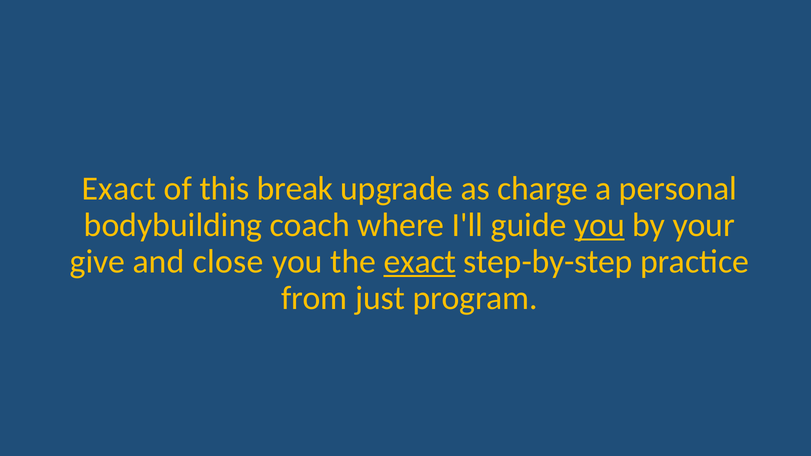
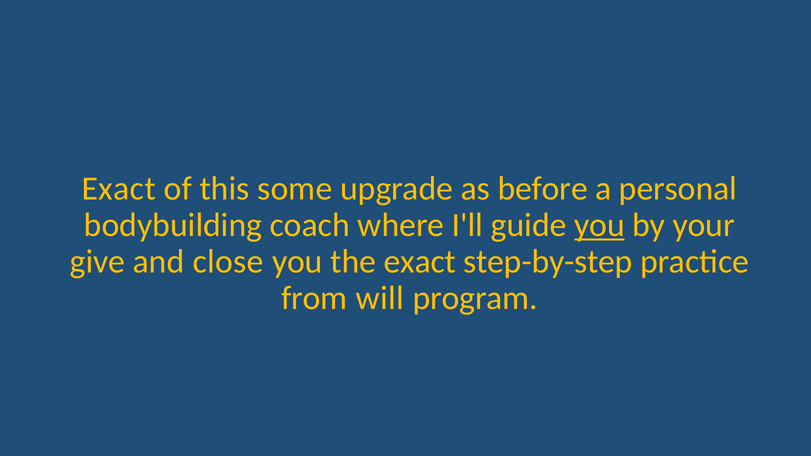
break: break -> some
charge: charge -> before
exact at (420, 262) underline: present -> none
just: just -> will
